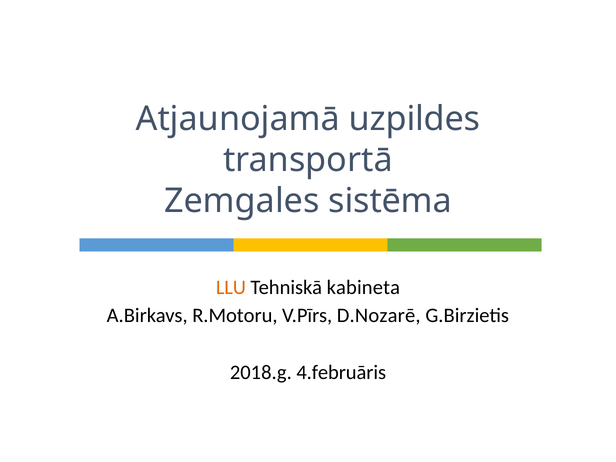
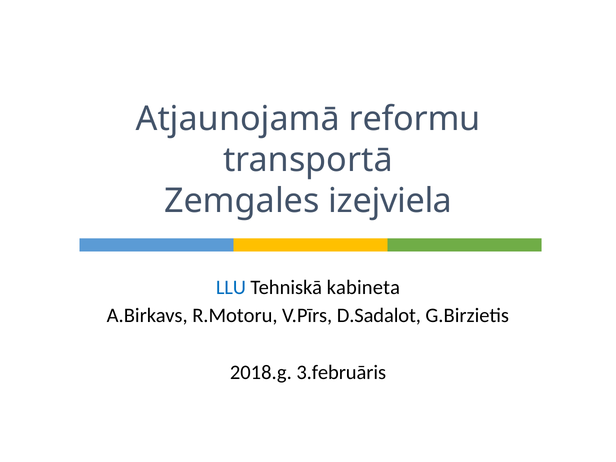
uzpildes: uzpildes -> reformu
sistēma: sistēma -> izejviela
LLU colour: orange -> blue
D.Nozarē: D.Nozarē -> D.Sadalot
4.februāris: 4.februāris -> 3.februāris
